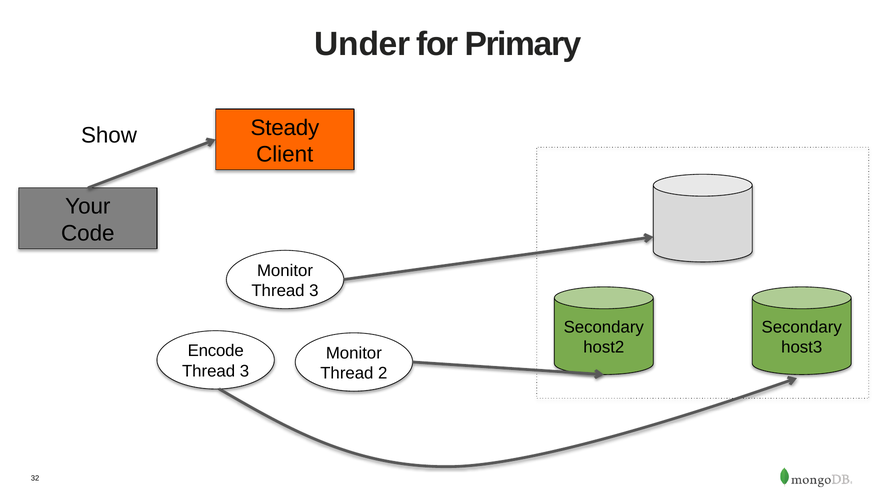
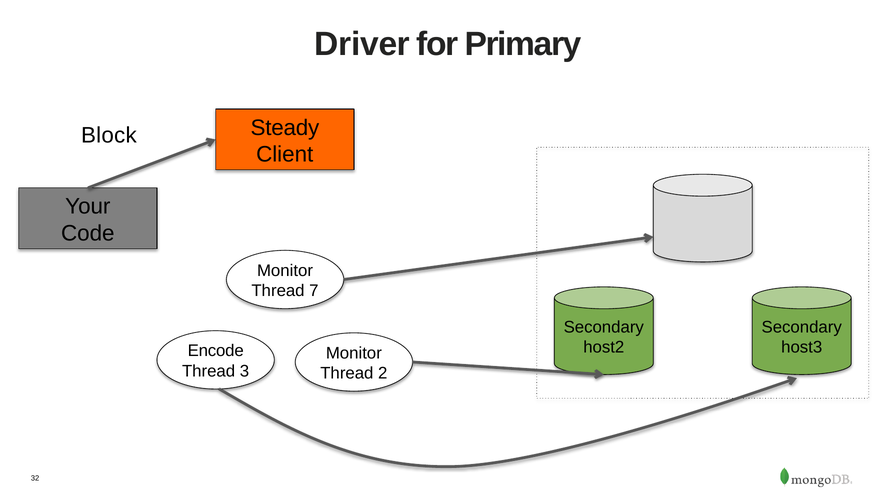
Under: Under -> Driver
Show: Show -> Block
3 at (314, 291): 3 -> 7
